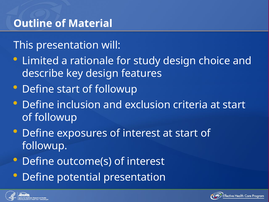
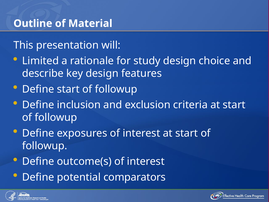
potential presentation: presentation -> comparators
